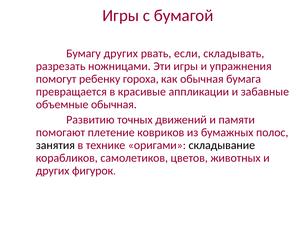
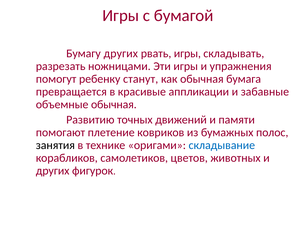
рвать если: если -> игры
гороха: гороха -> станут
складывание colour: black -> blue
